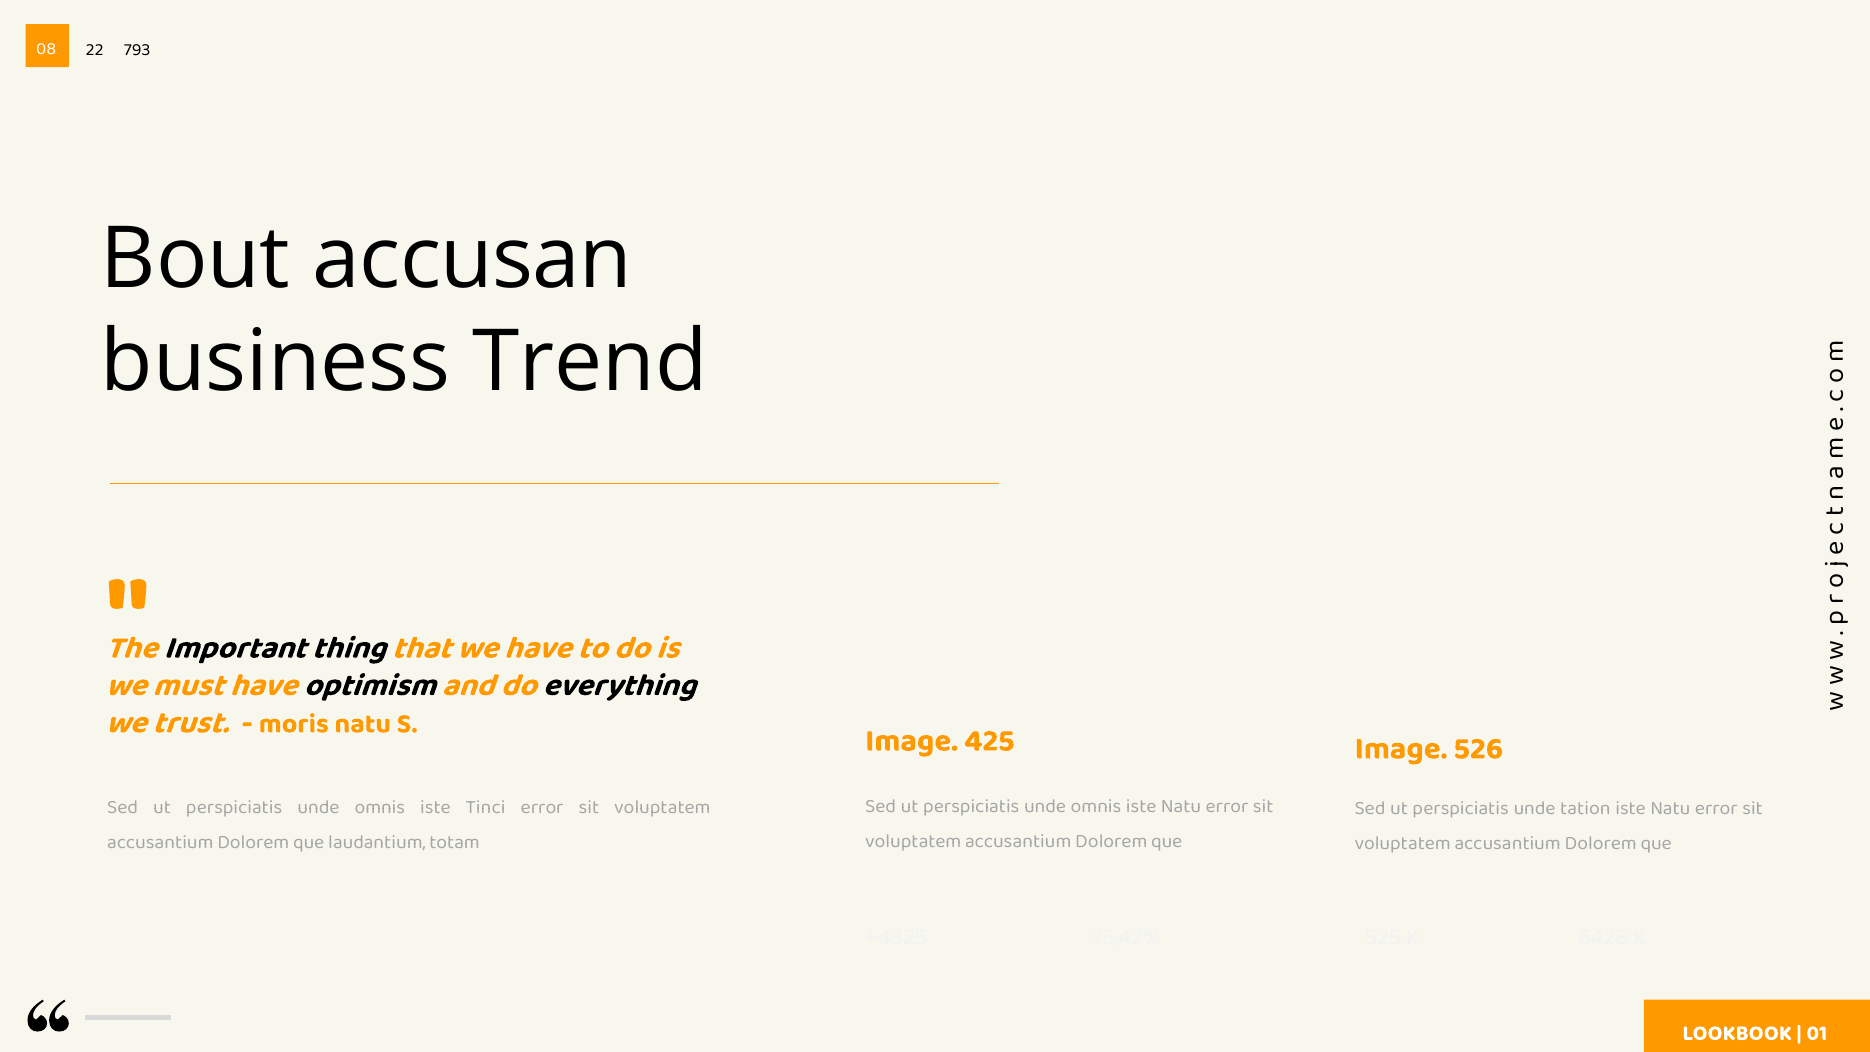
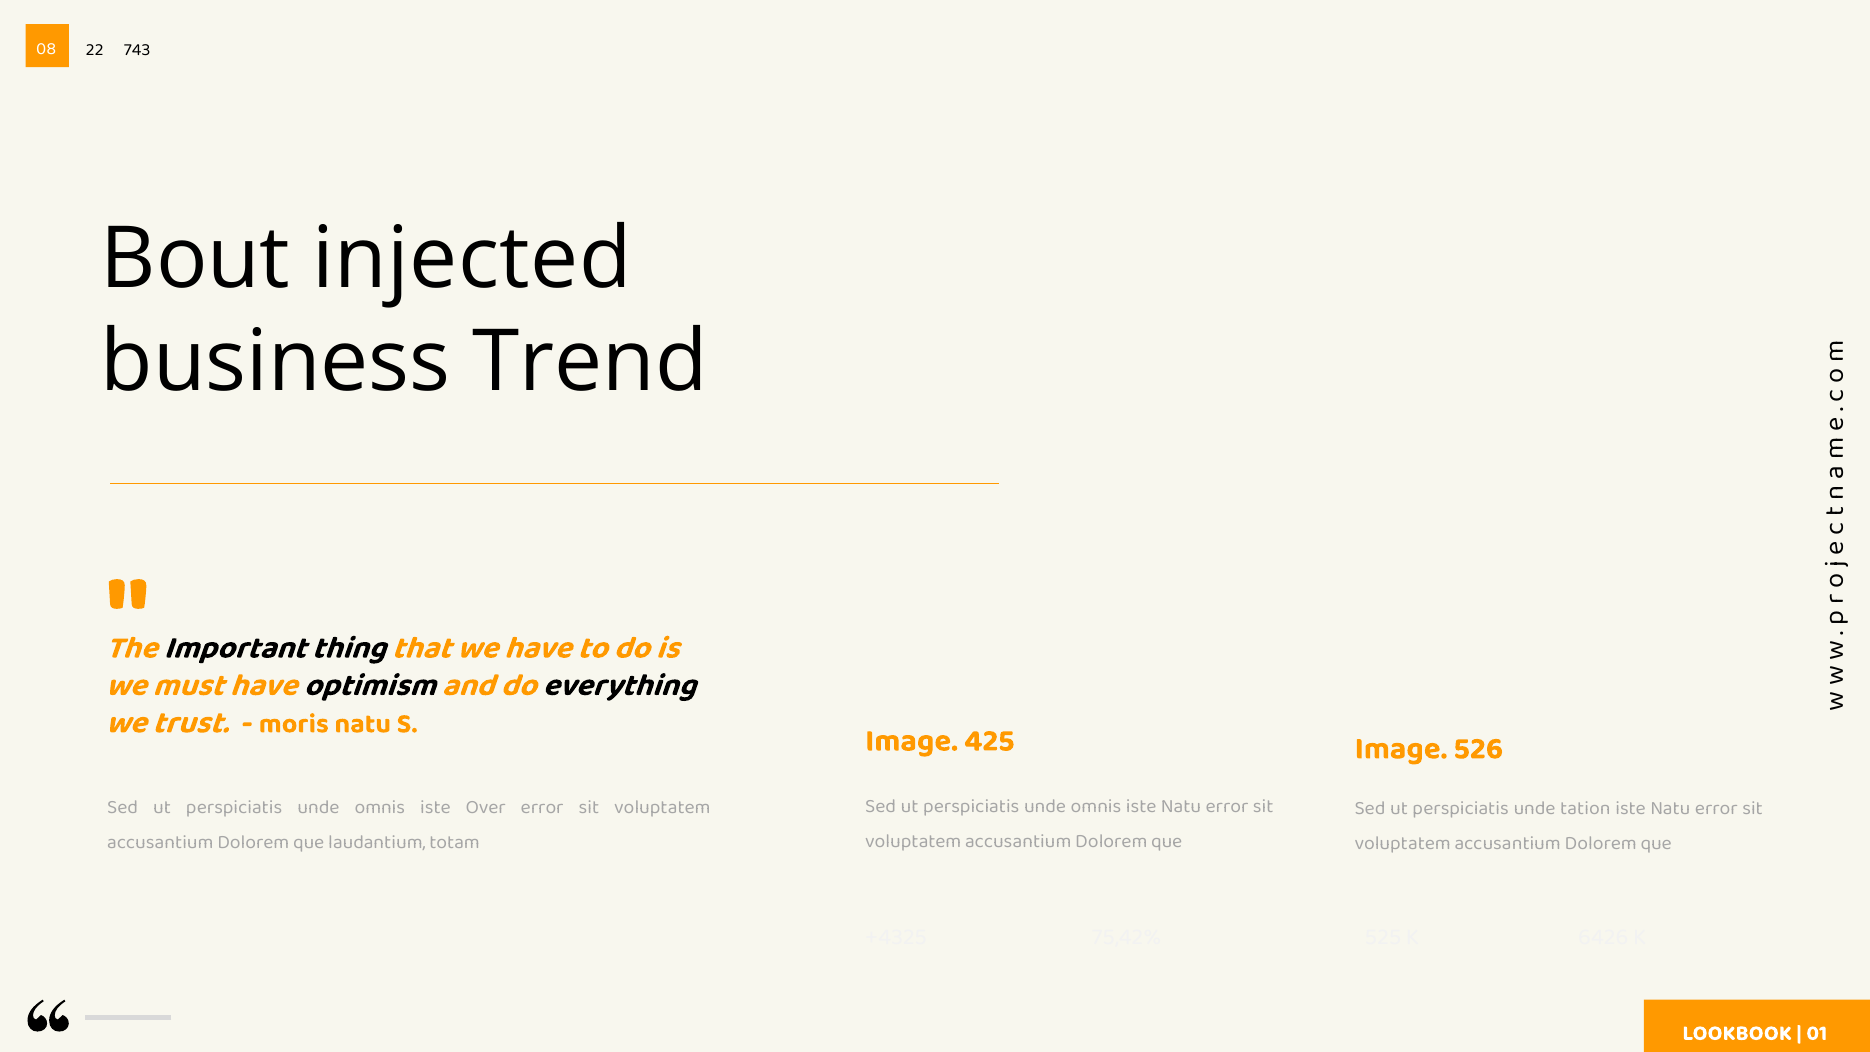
793: 793 -> 743
accusan: accusan -> injected
Tinci: Tinci -> Over
